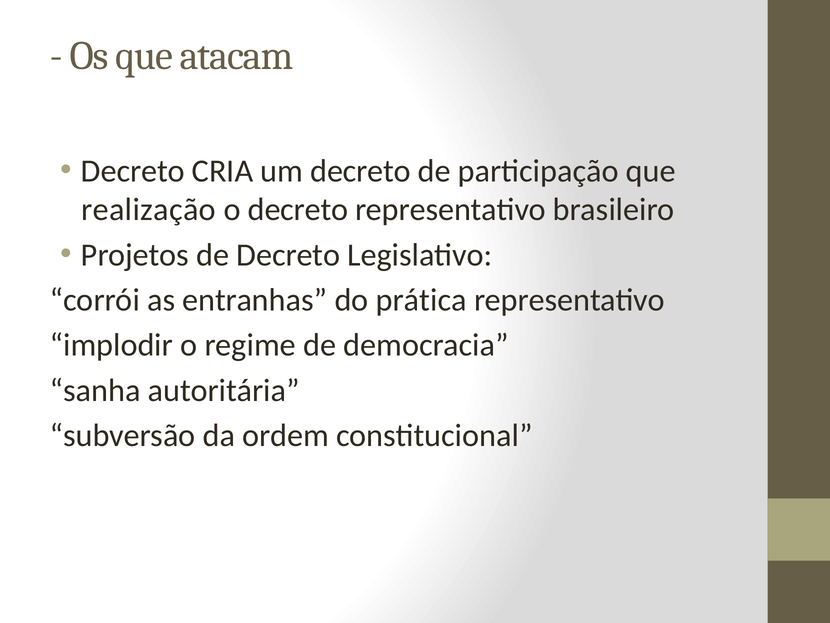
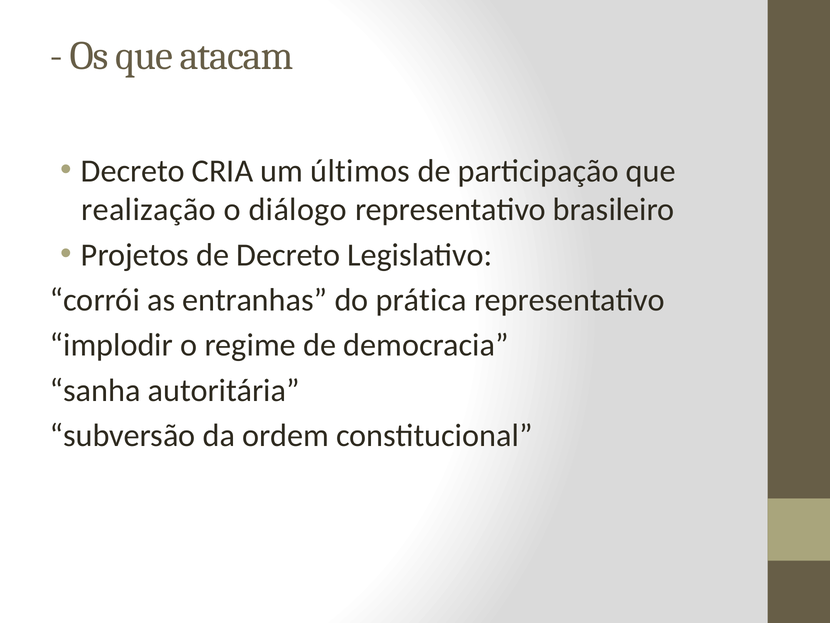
um decreto: decreto -> últimos
o decreto: decreto -> diálogo
